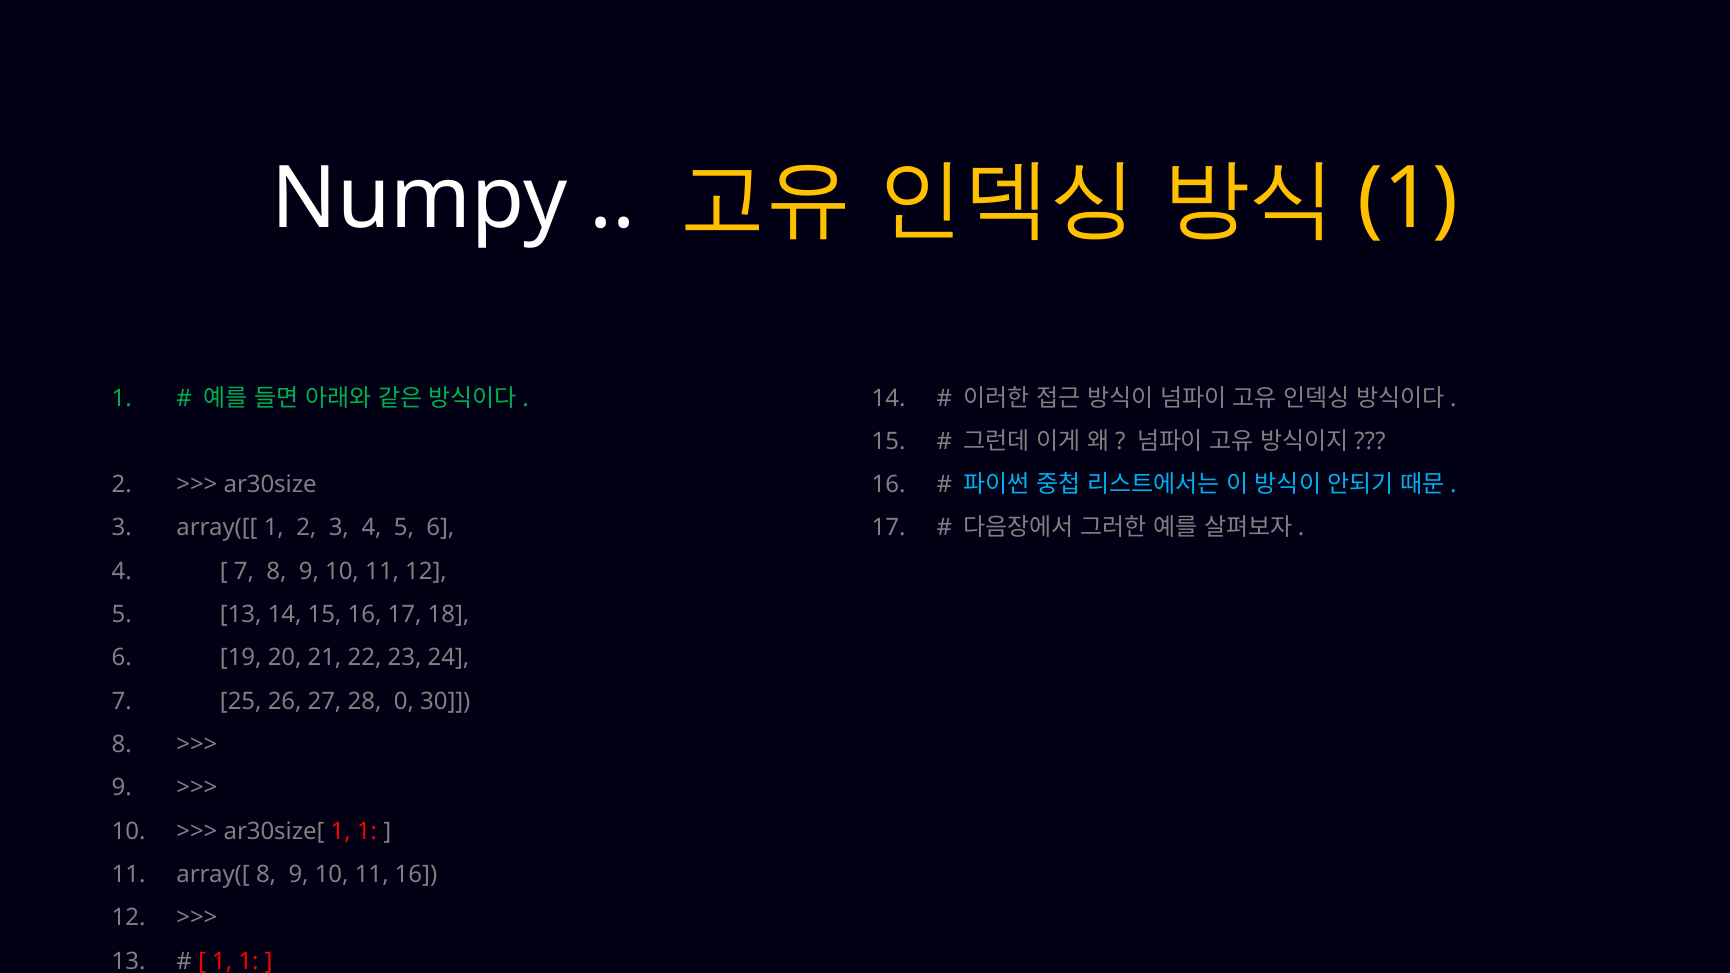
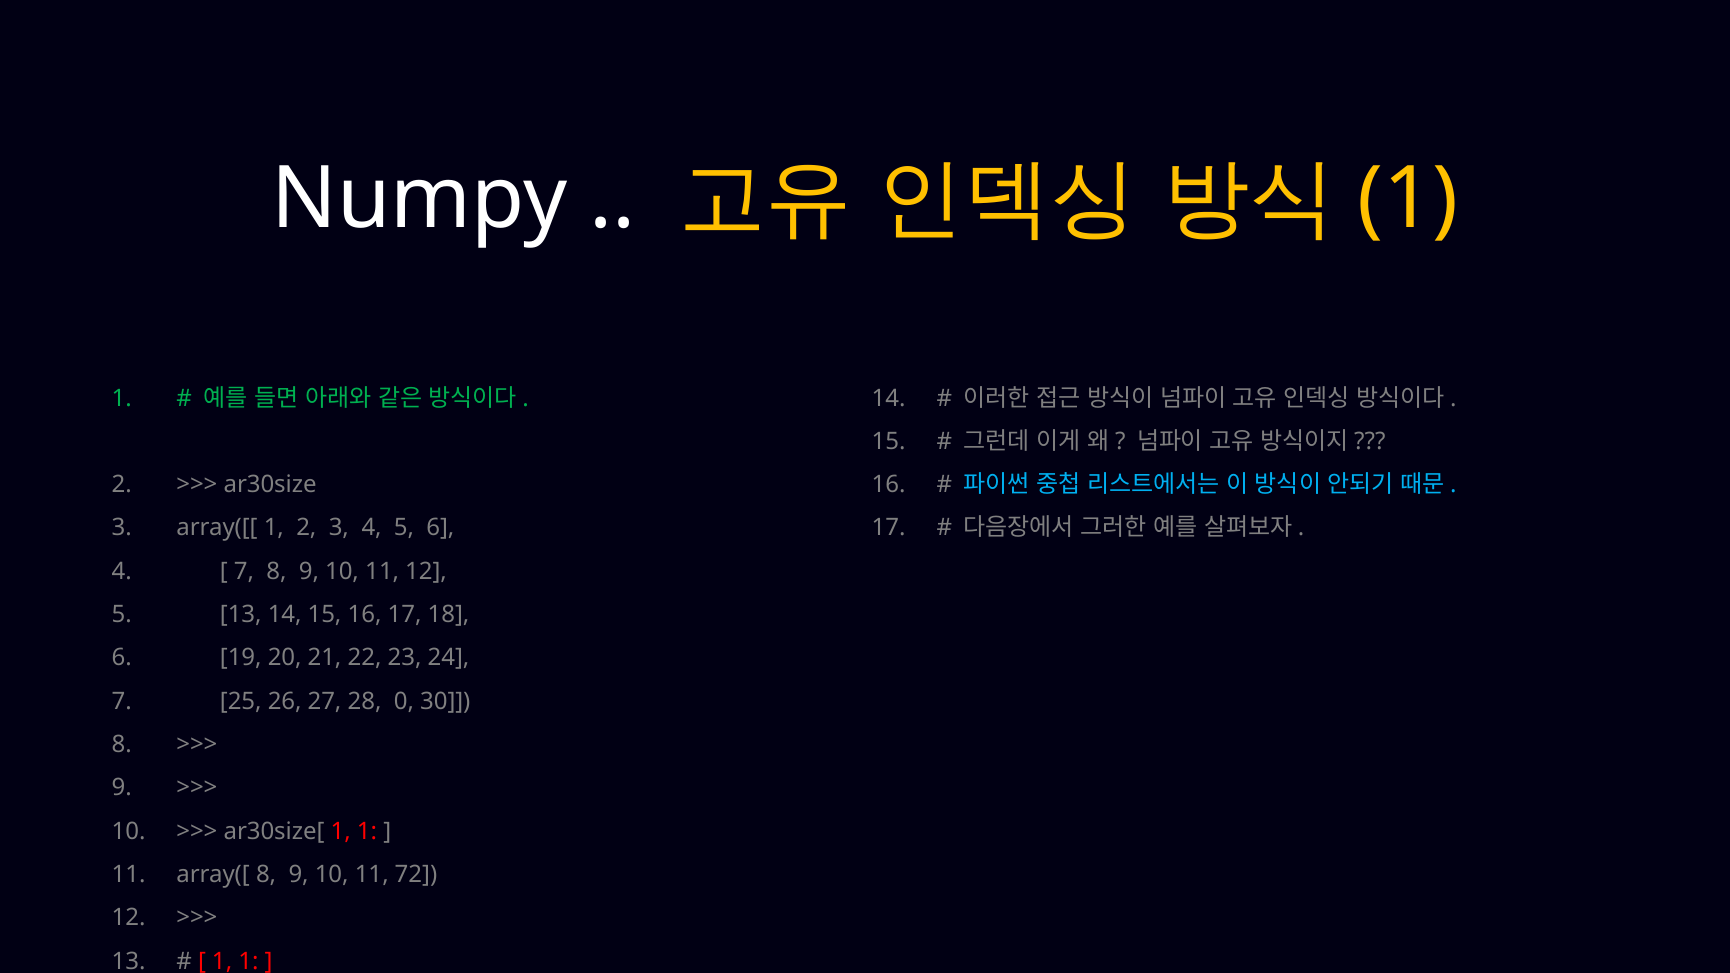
11 16: 16 -> 72
